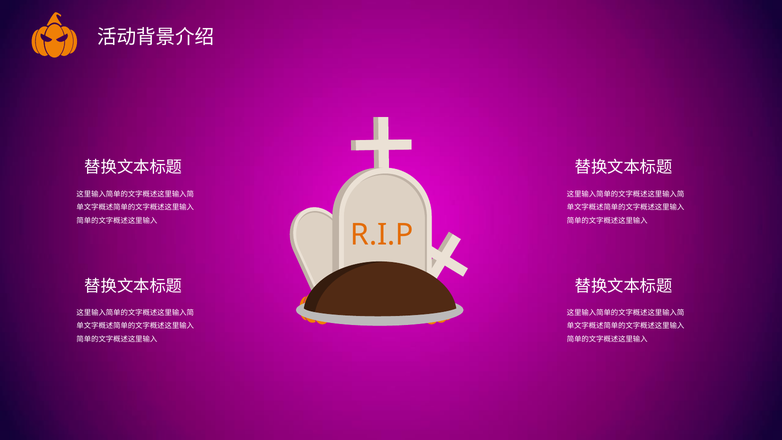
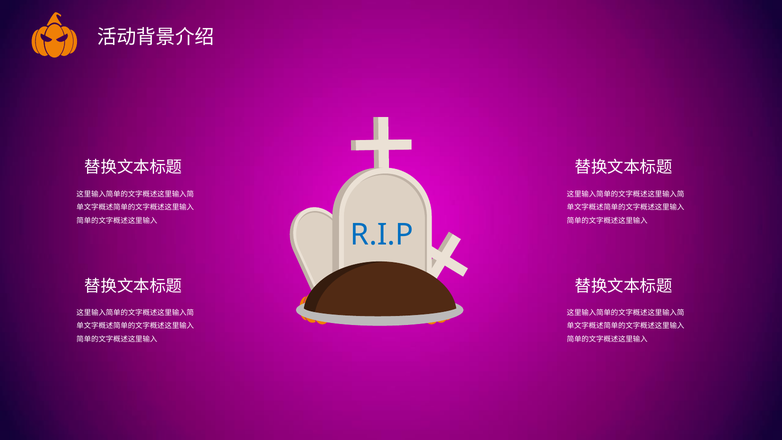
R.I.P colour: orange -> blue
